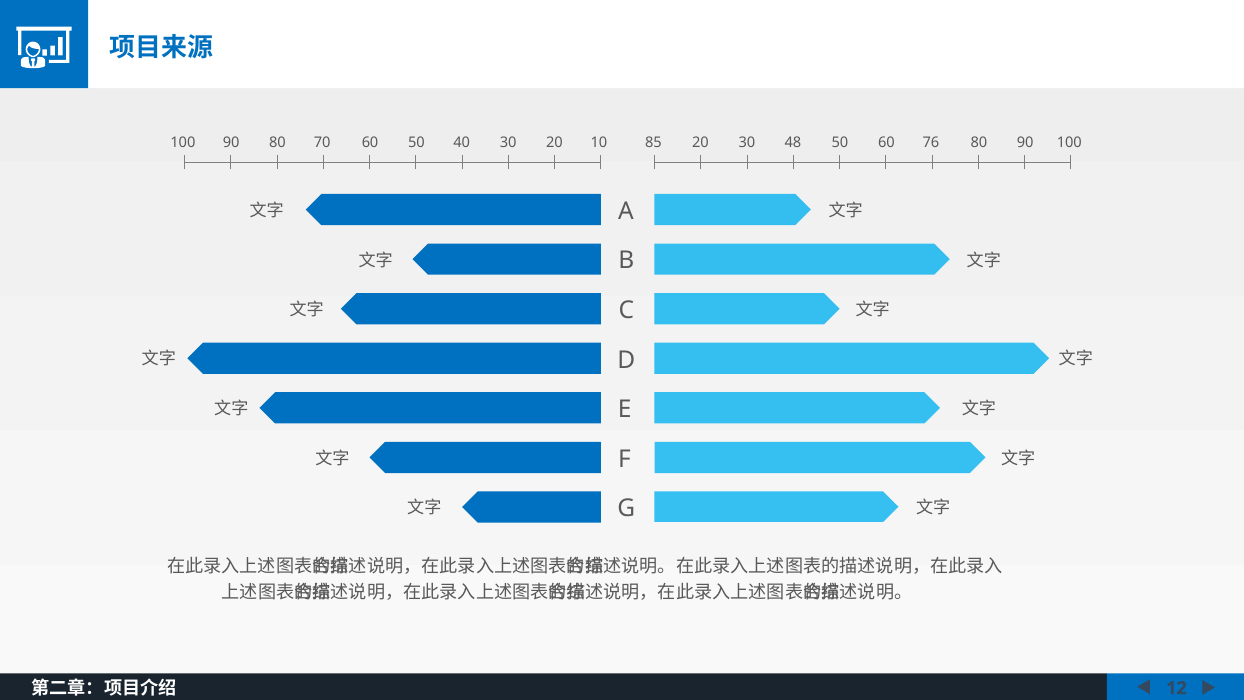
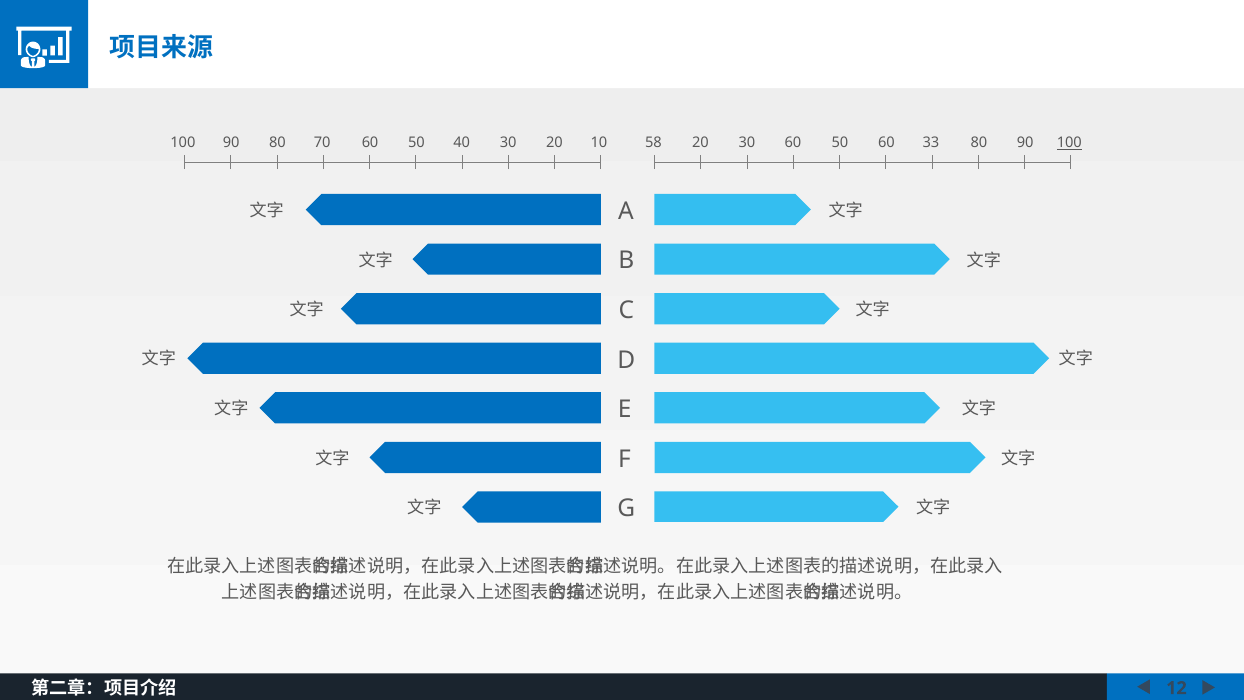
85: 85 -> 58
30 48: 48 -> 60
76: 76 -> 33
100 at (1069, 143) underline: none -> present
